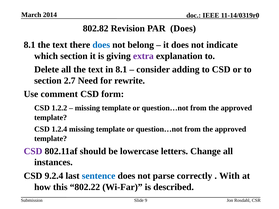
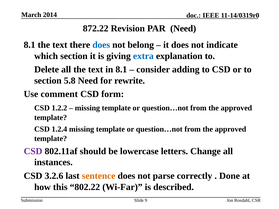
802.82: 802.82 -> 872.22
PAR Does: Does -> Need
extra colour: purple -> blue
2.7: 2.7 -> 5.8
9.2.4: 9.2.4 -> 3.2.6
sentence colour: blue -> orange
With: With -> Done
